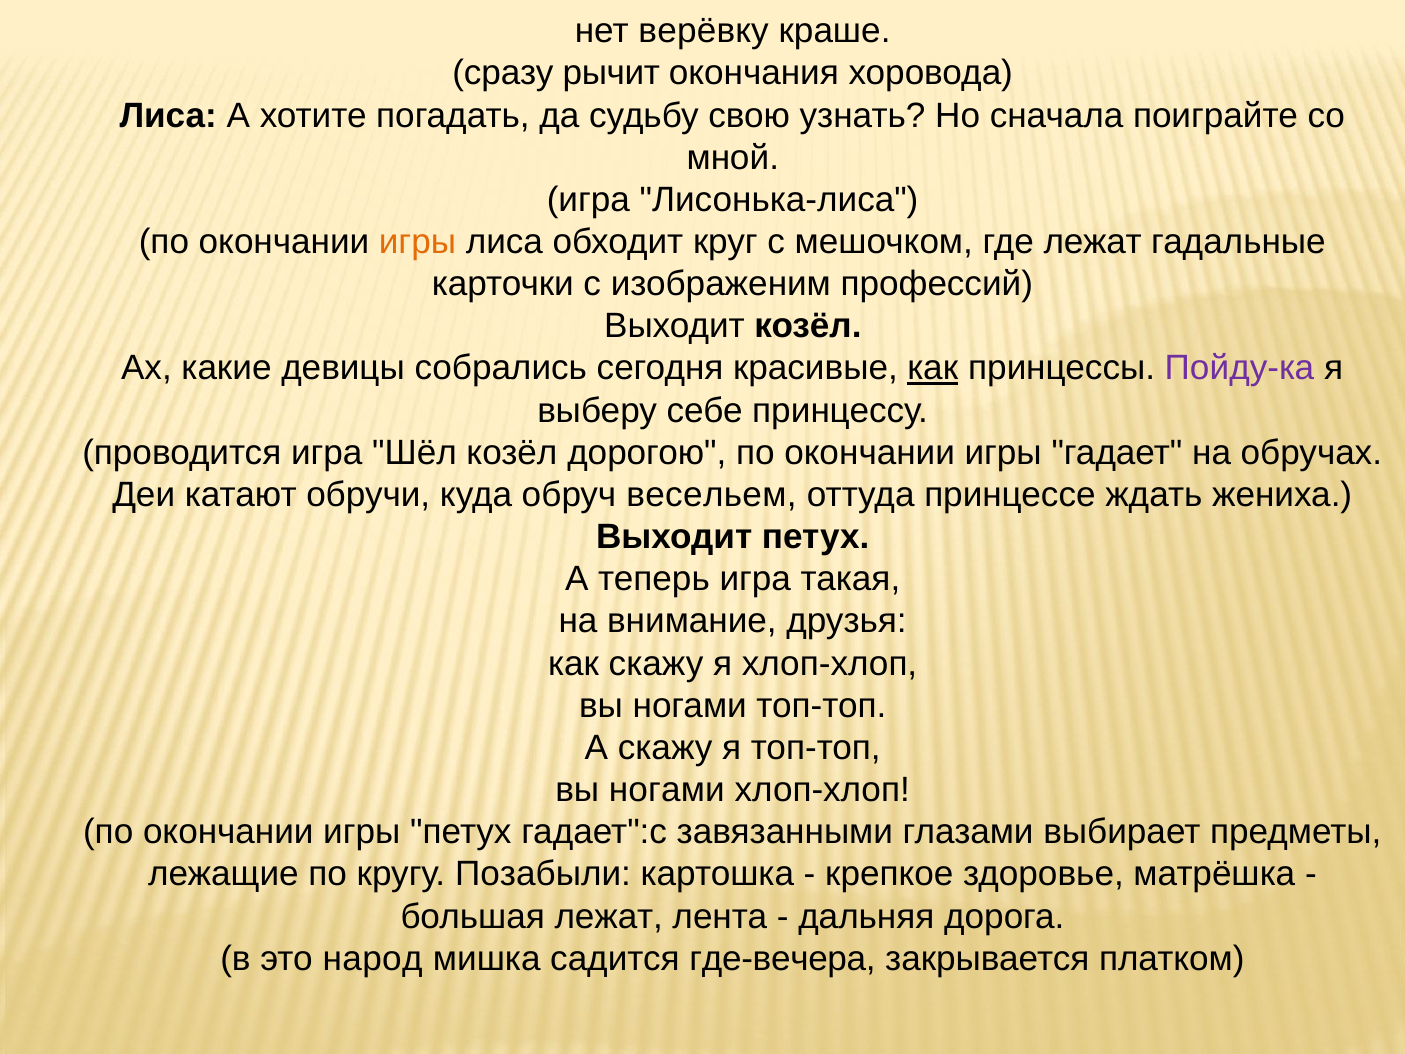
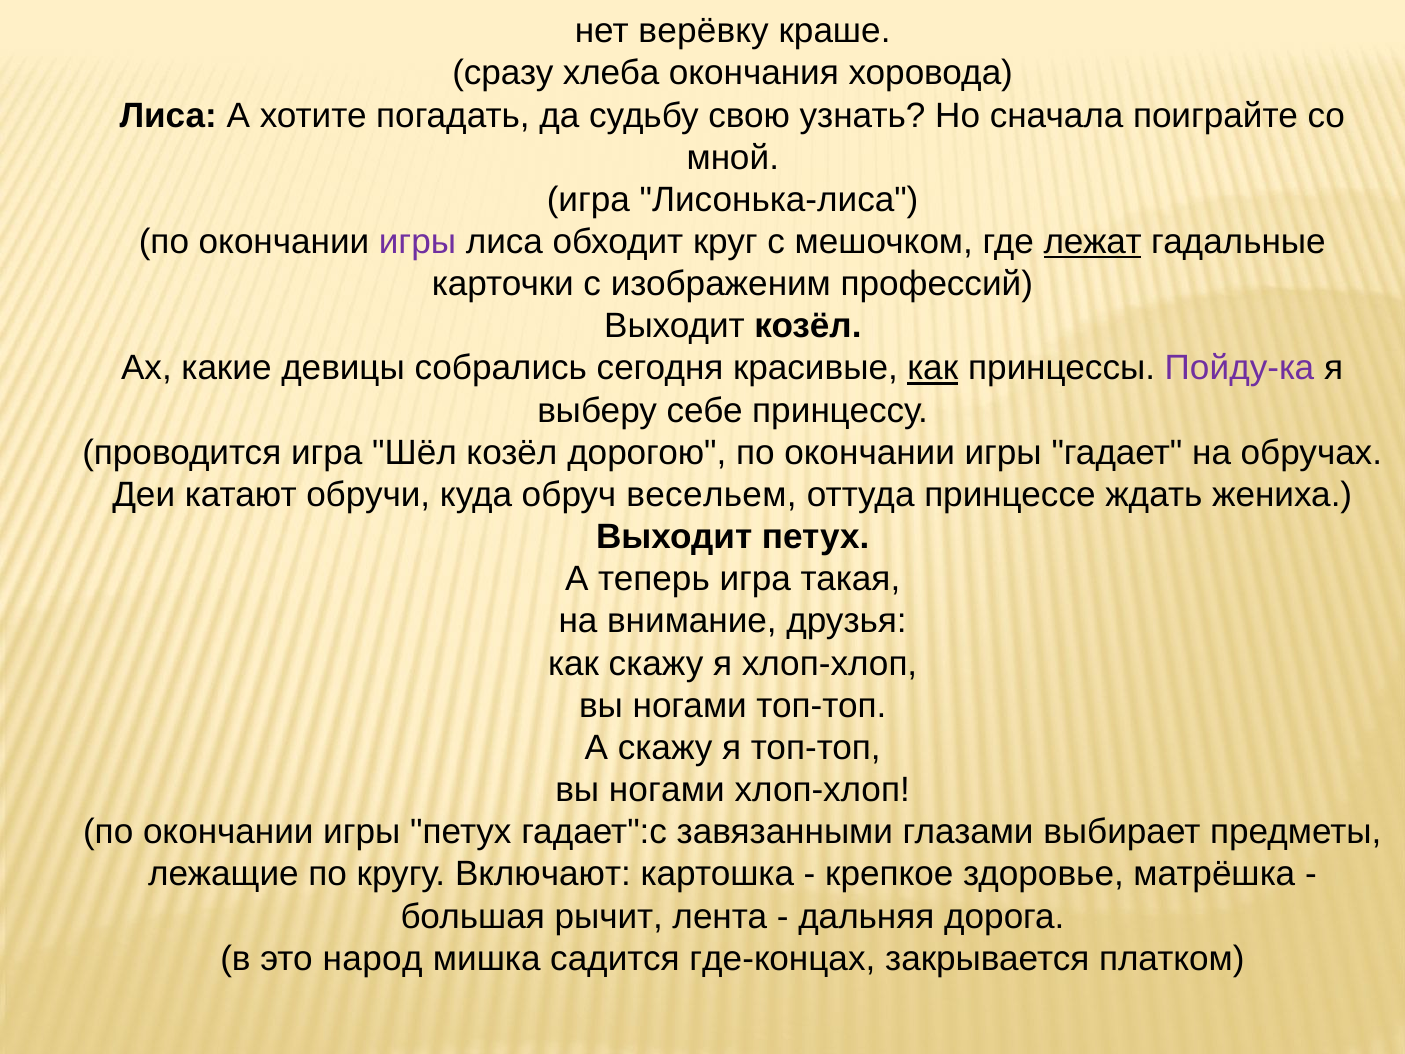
рычит: рычит -> хлеба
игры at (417, 242) colour: orange -> purple
лежат at (1093, 242) underline: none -> present
Позабыли: Позабыли -> Включают
большая лежат: лежат -> рычит
где-вечера: где-вечера -> где-концах
